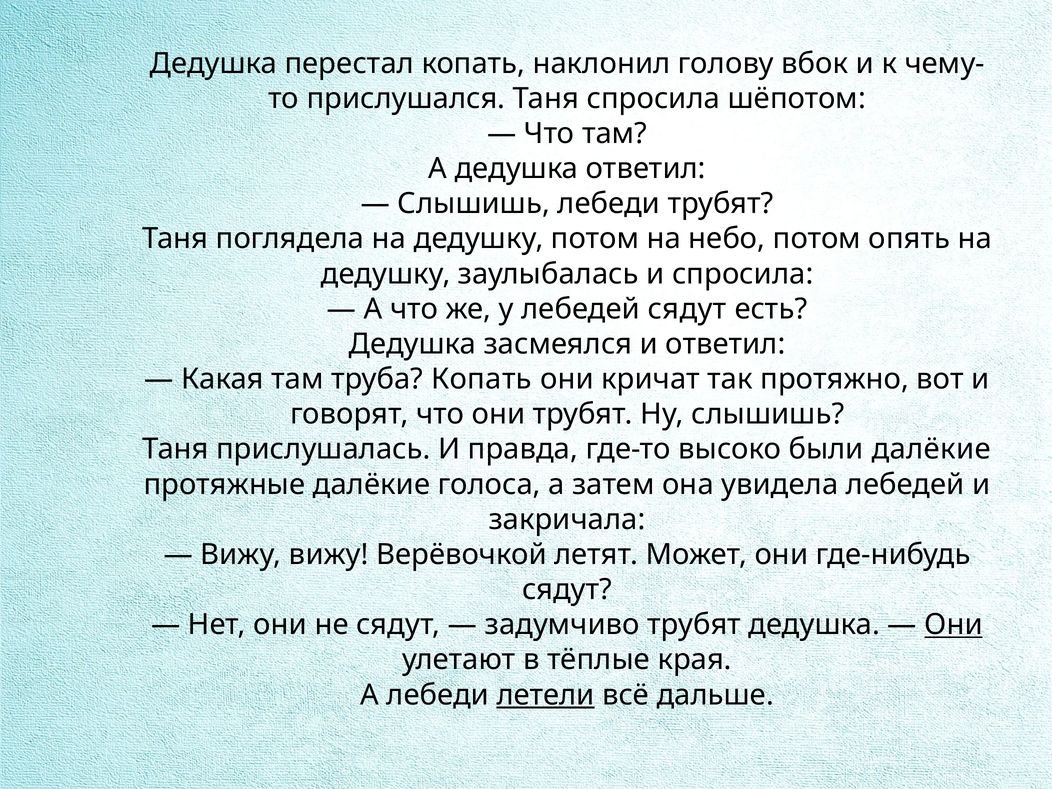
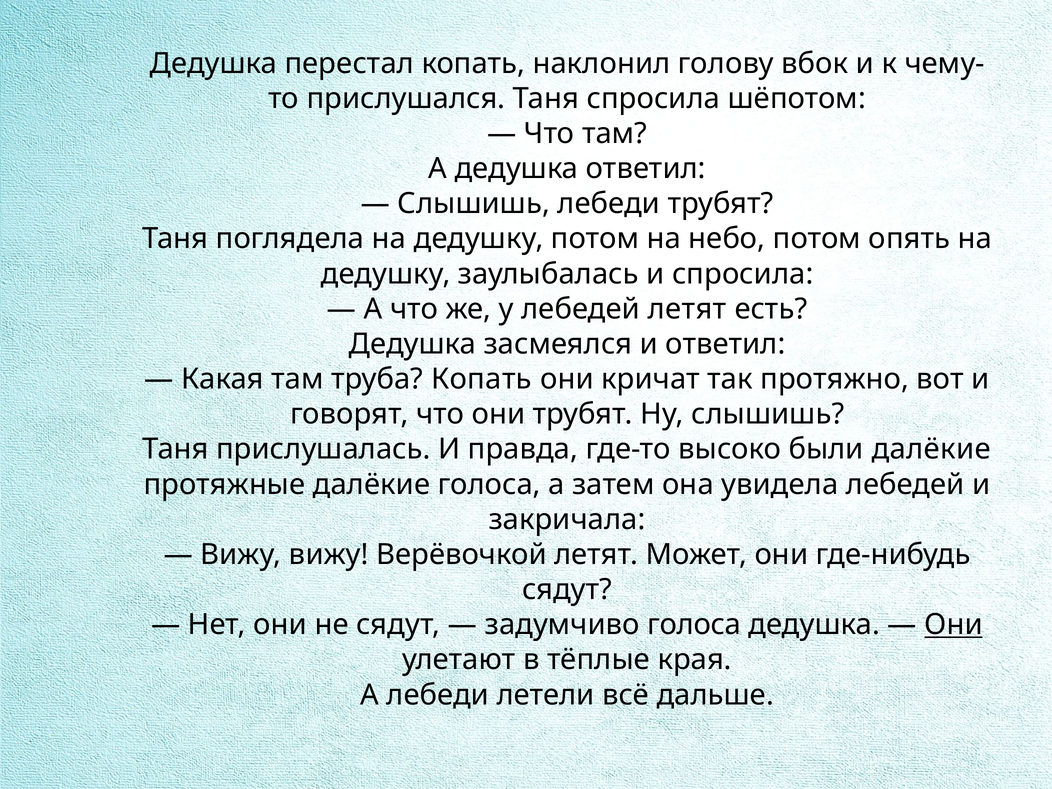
лебедей сядут: сядут -> летят
задумчиво трубят: трубят -> голоса
летели underline: present -> none
